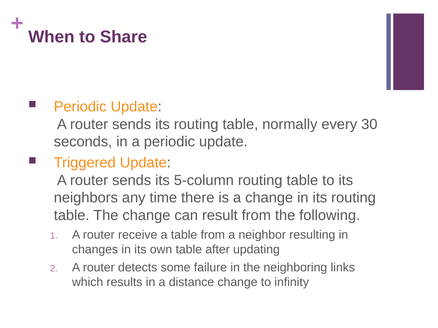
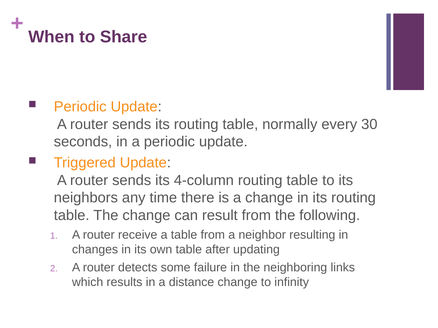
5-column: 5-column -> 4-column
